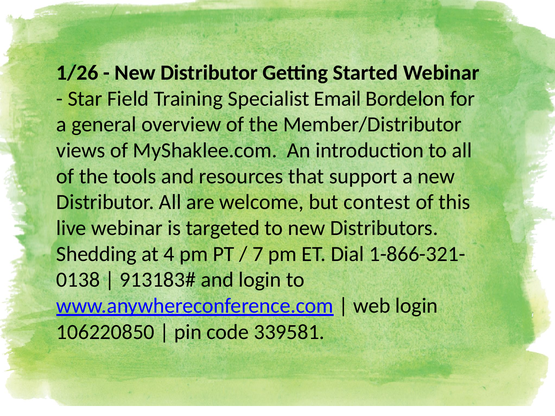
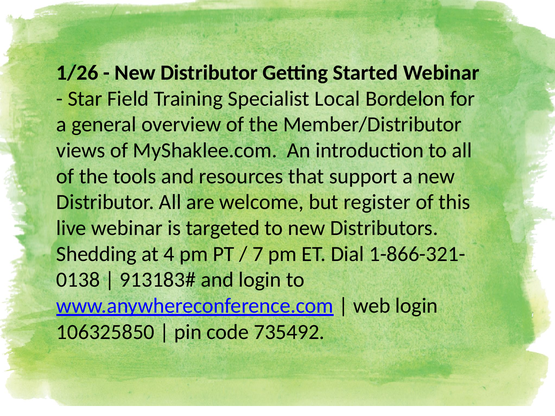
Email: Email -> Local
contest: contest -> register
106220850: 106220850 -> 106325850
339581: 339581 -> 735492
